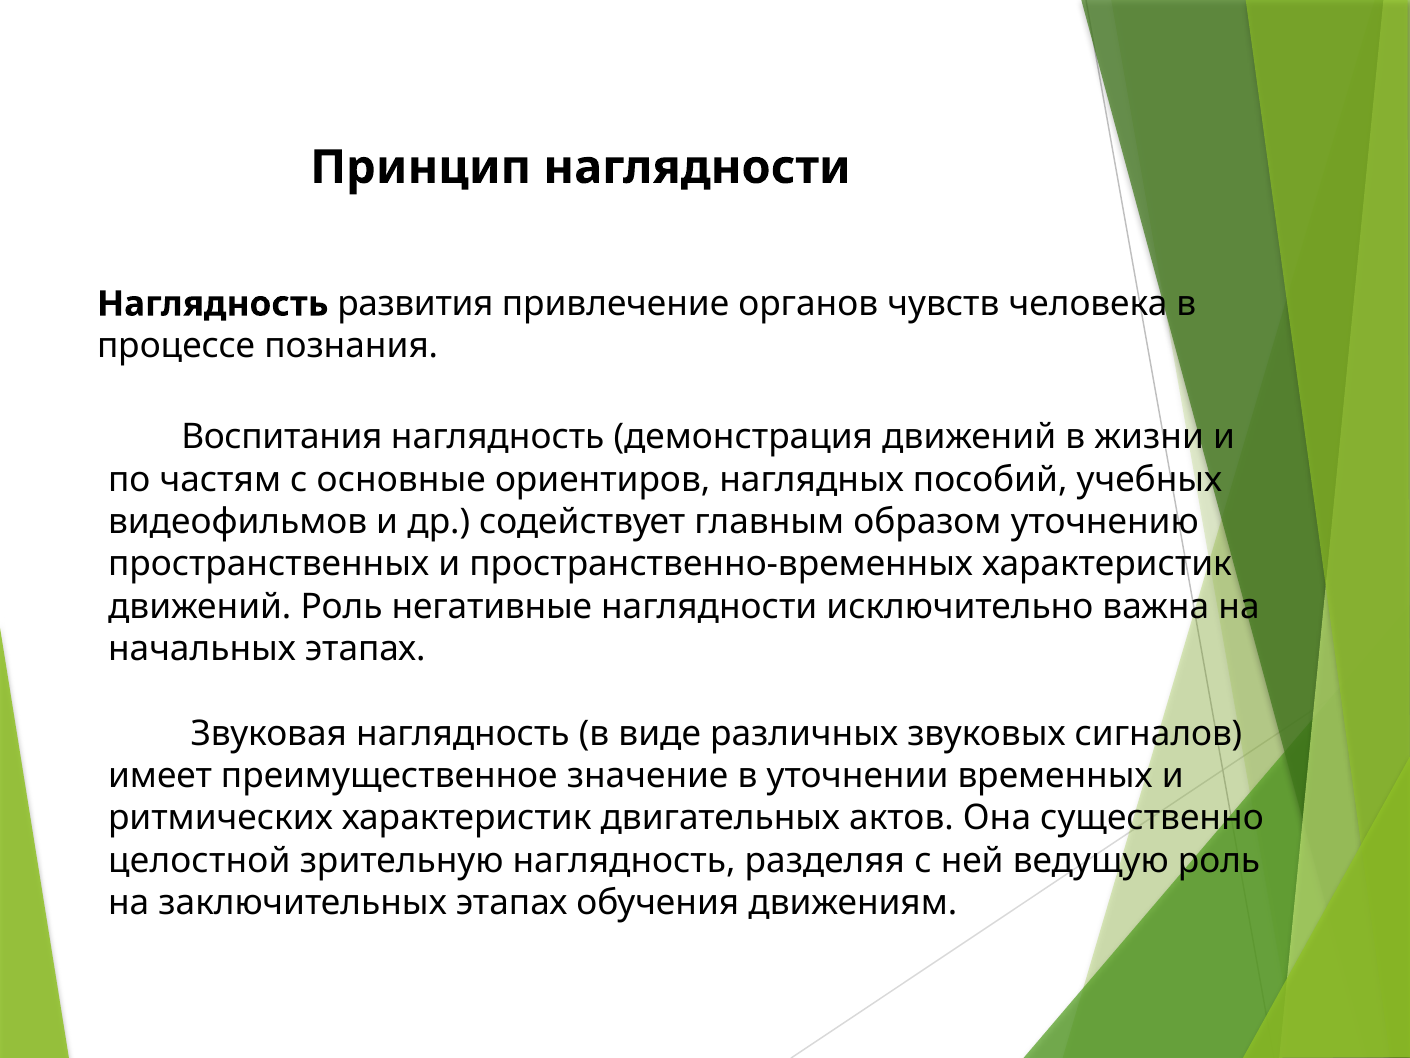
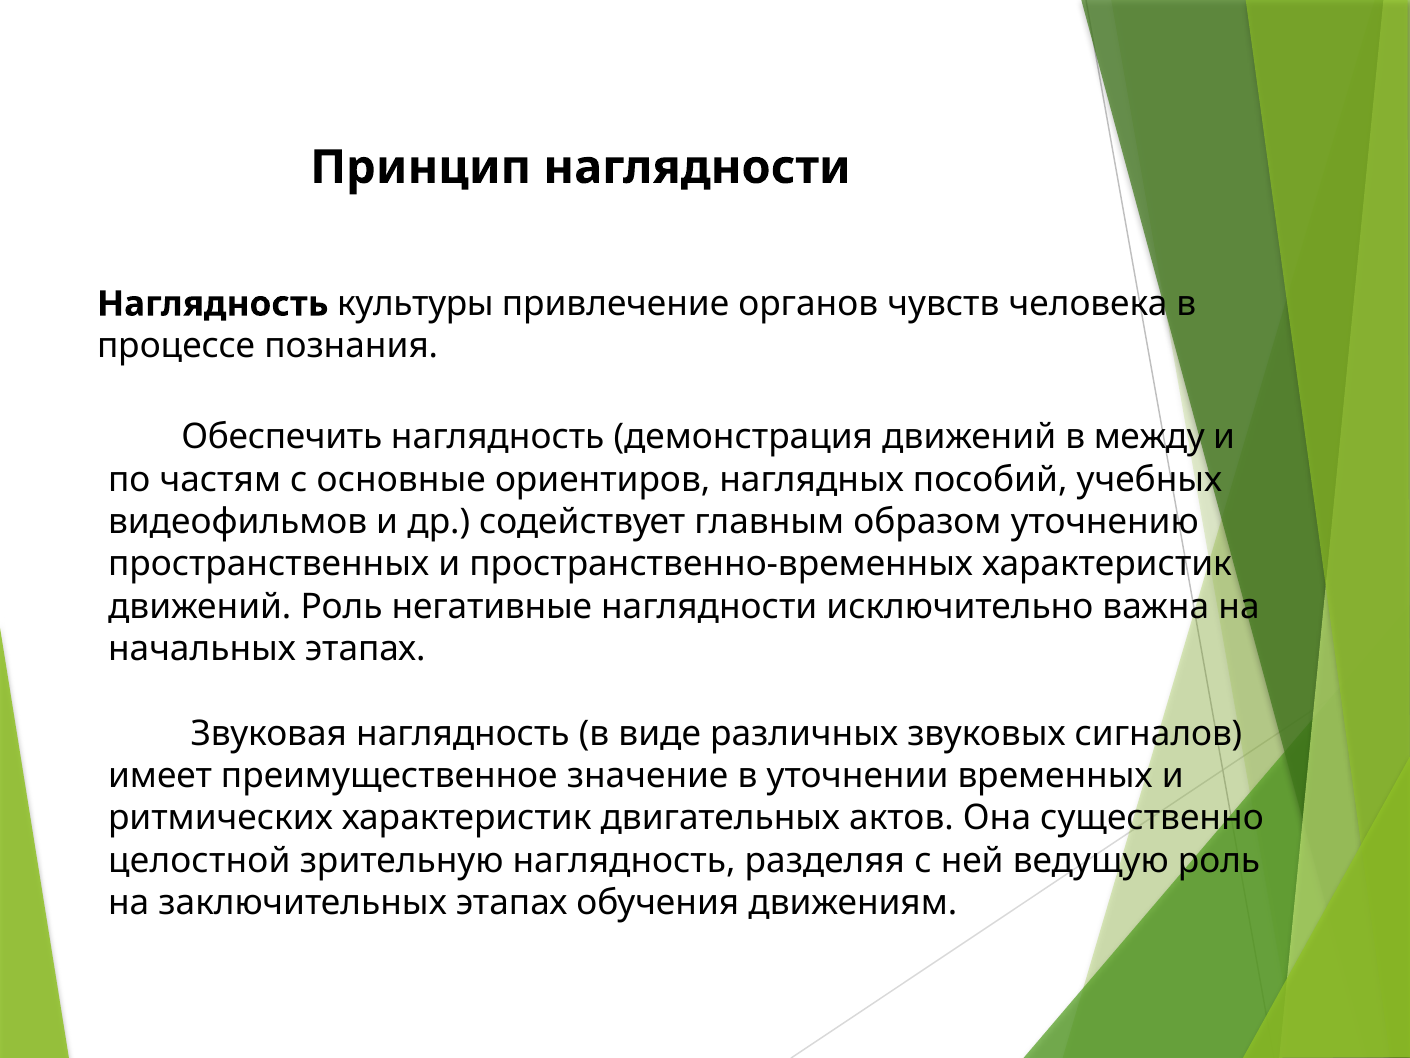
развития: развития -> культуры
Воспитания: Воспитания -> Обеспечить
жизни: жизни -> между
